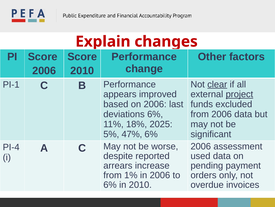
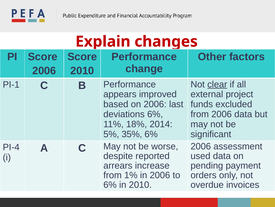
project underline: present -> none
2025: 2025 -> 2014
47%: 47% -> 35%
